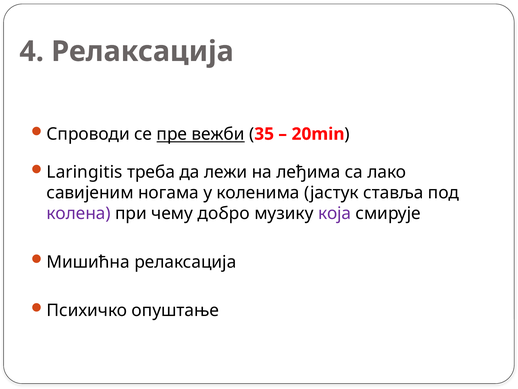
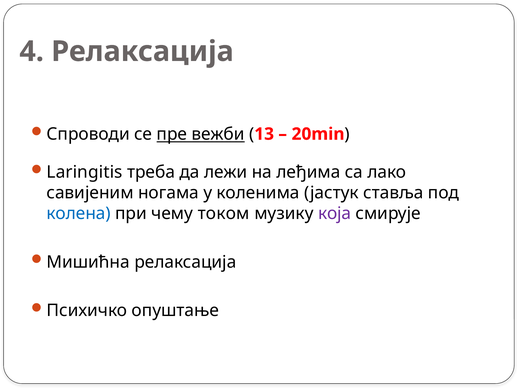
35: 35 -> 13
колена colour: purple -> blue
добро: добро -> током
